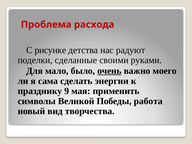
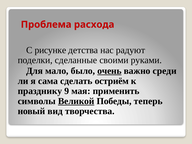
моего: моего -> среди
энергии: энергии -> остриём
Великой underline: none -> present
работа: работа -> теперь
